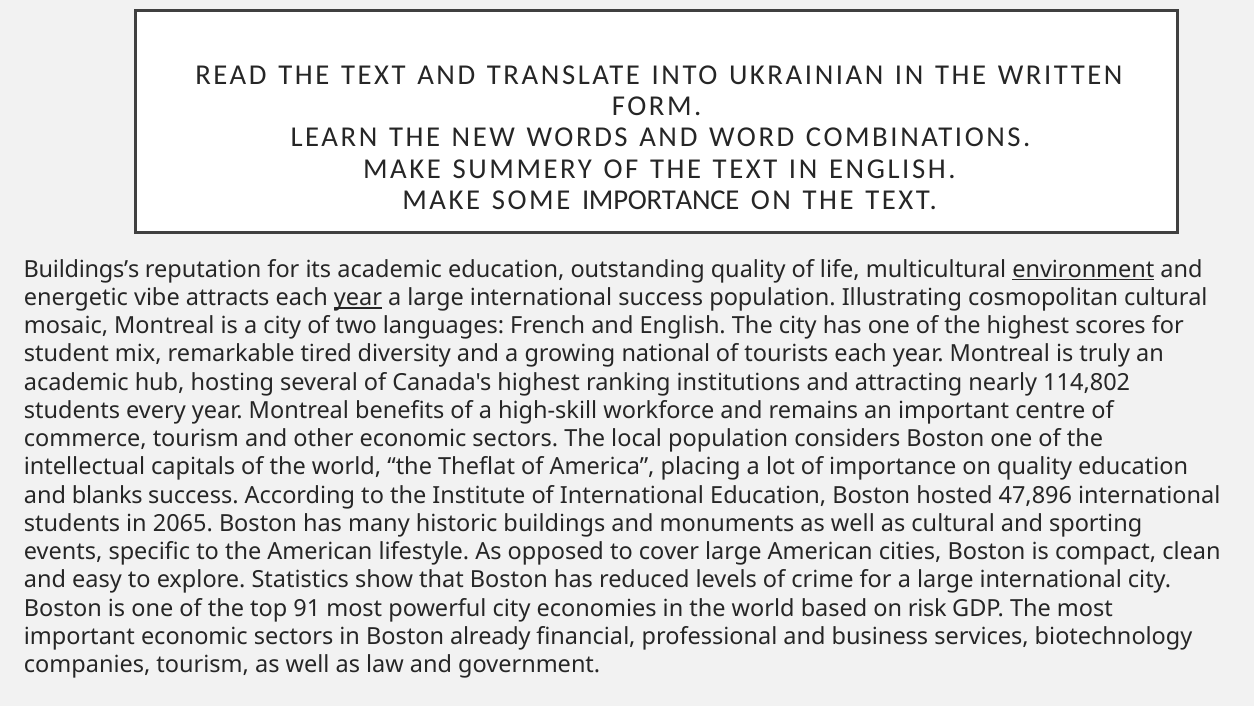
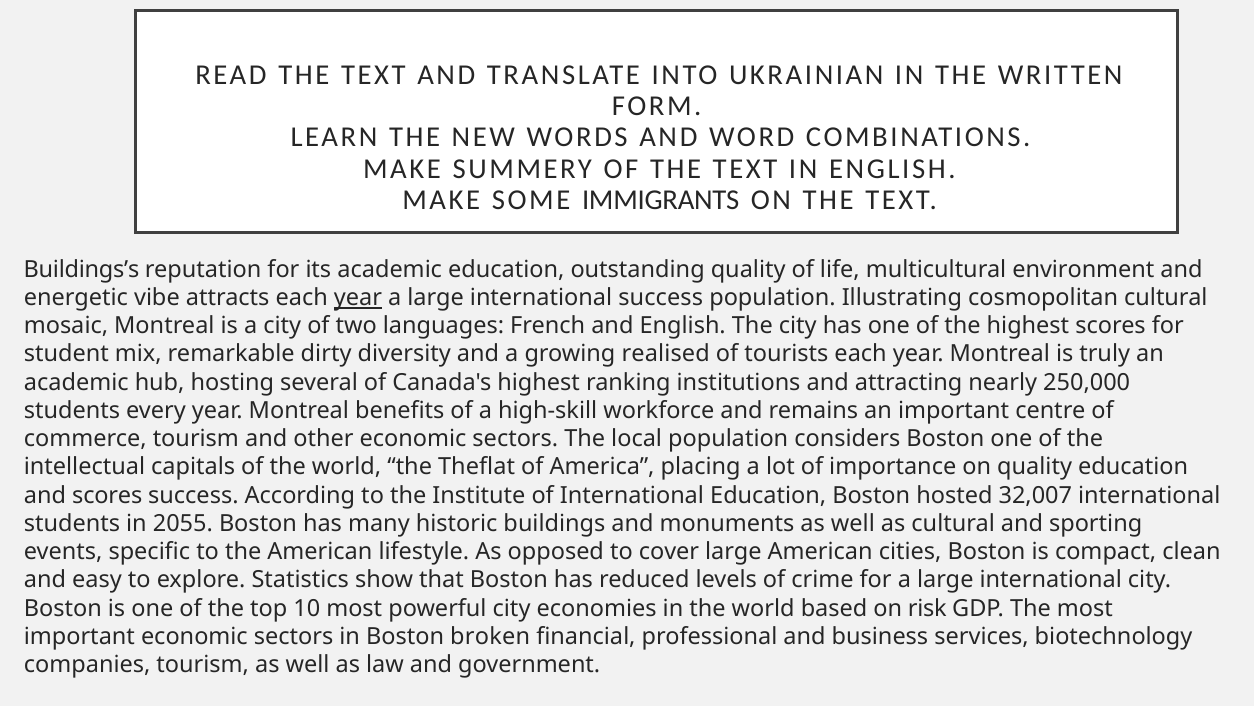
SOME IMPORTANCE: IMPORTANCE -> IMMIGRANTS
environment underline: present -> none
tired: tired -> dirty
national: national -> realised
114,802: 114,802 -> 250,000
and blanks: blanks -> scores
47,896: 47,896 -> 32,007
2065: 2065 -> 2055
91: 91 -> 10
already: already -> broken
